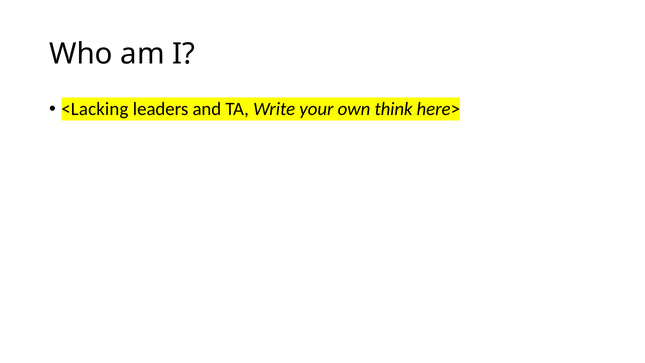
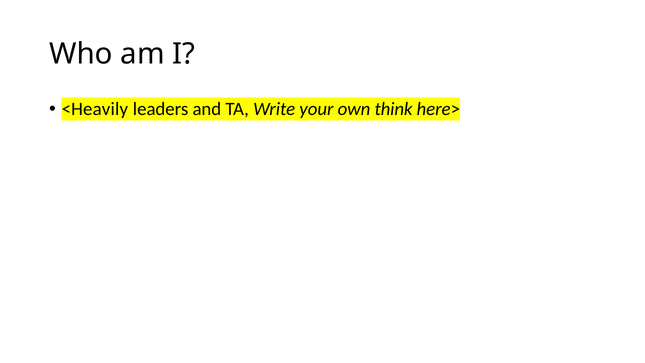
<Lacking: <Lacking -> <Heavily
